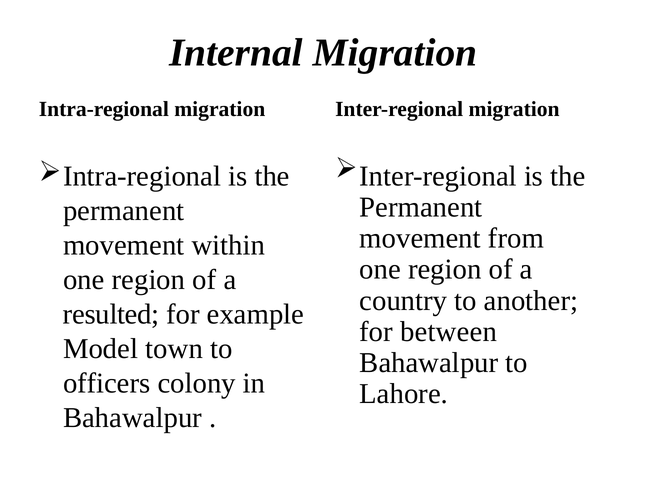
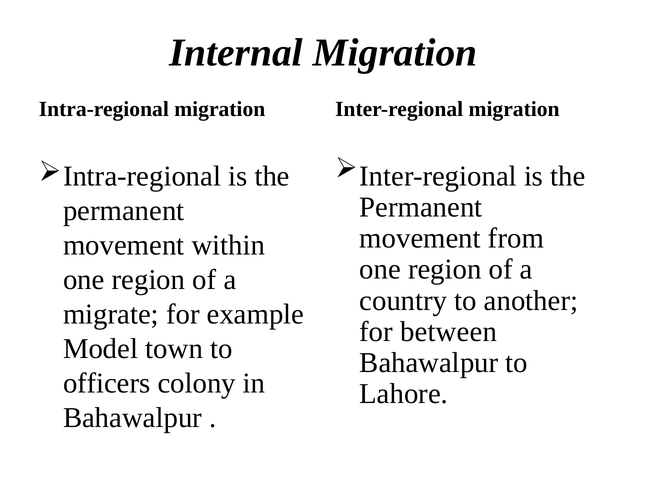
resulted: resulted -> migrate
